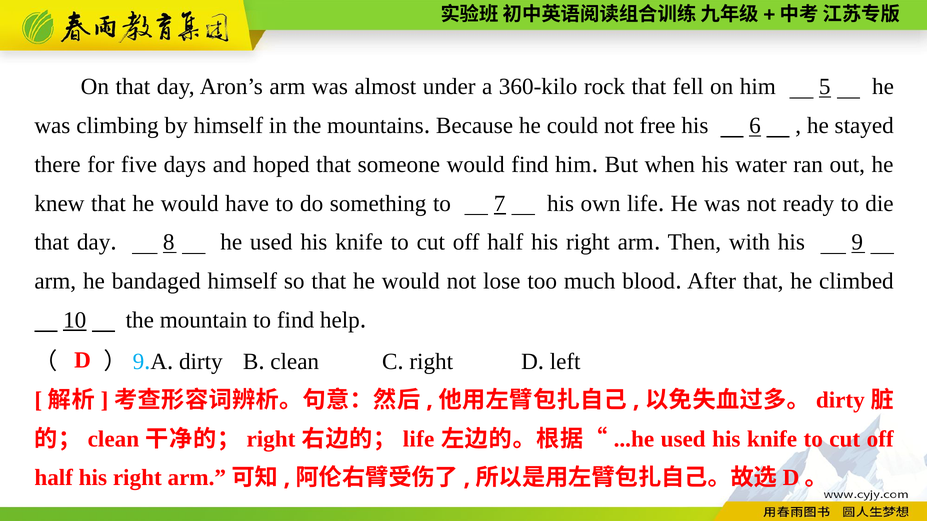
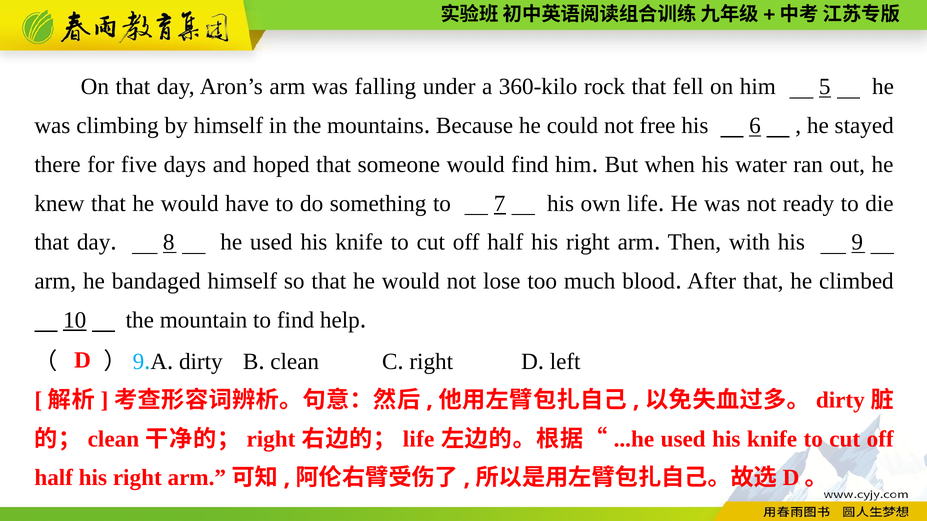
almost: almost -> falling
